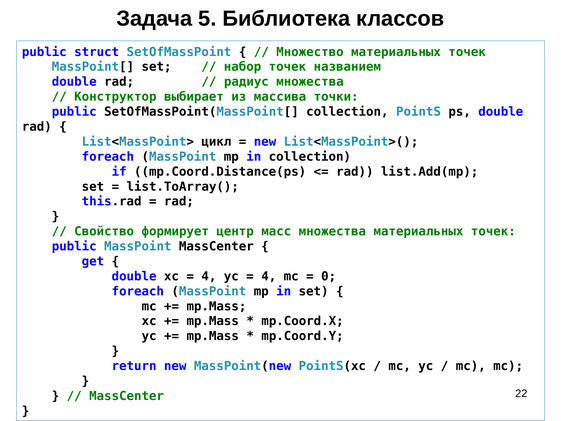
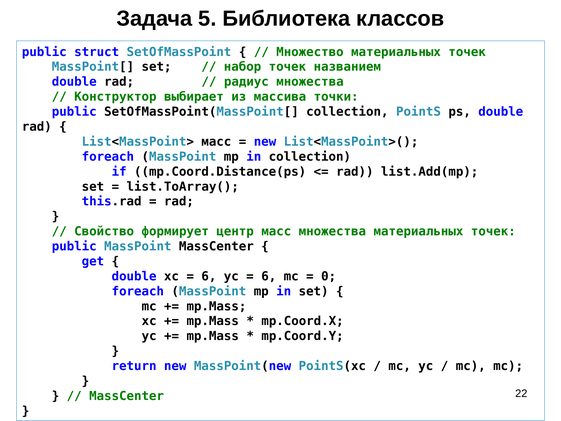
List<MassPoint> цикл: цикл -> масс
4 at (209, 276): 4 -> 6
4 at (269, 276): 4 -> 6
